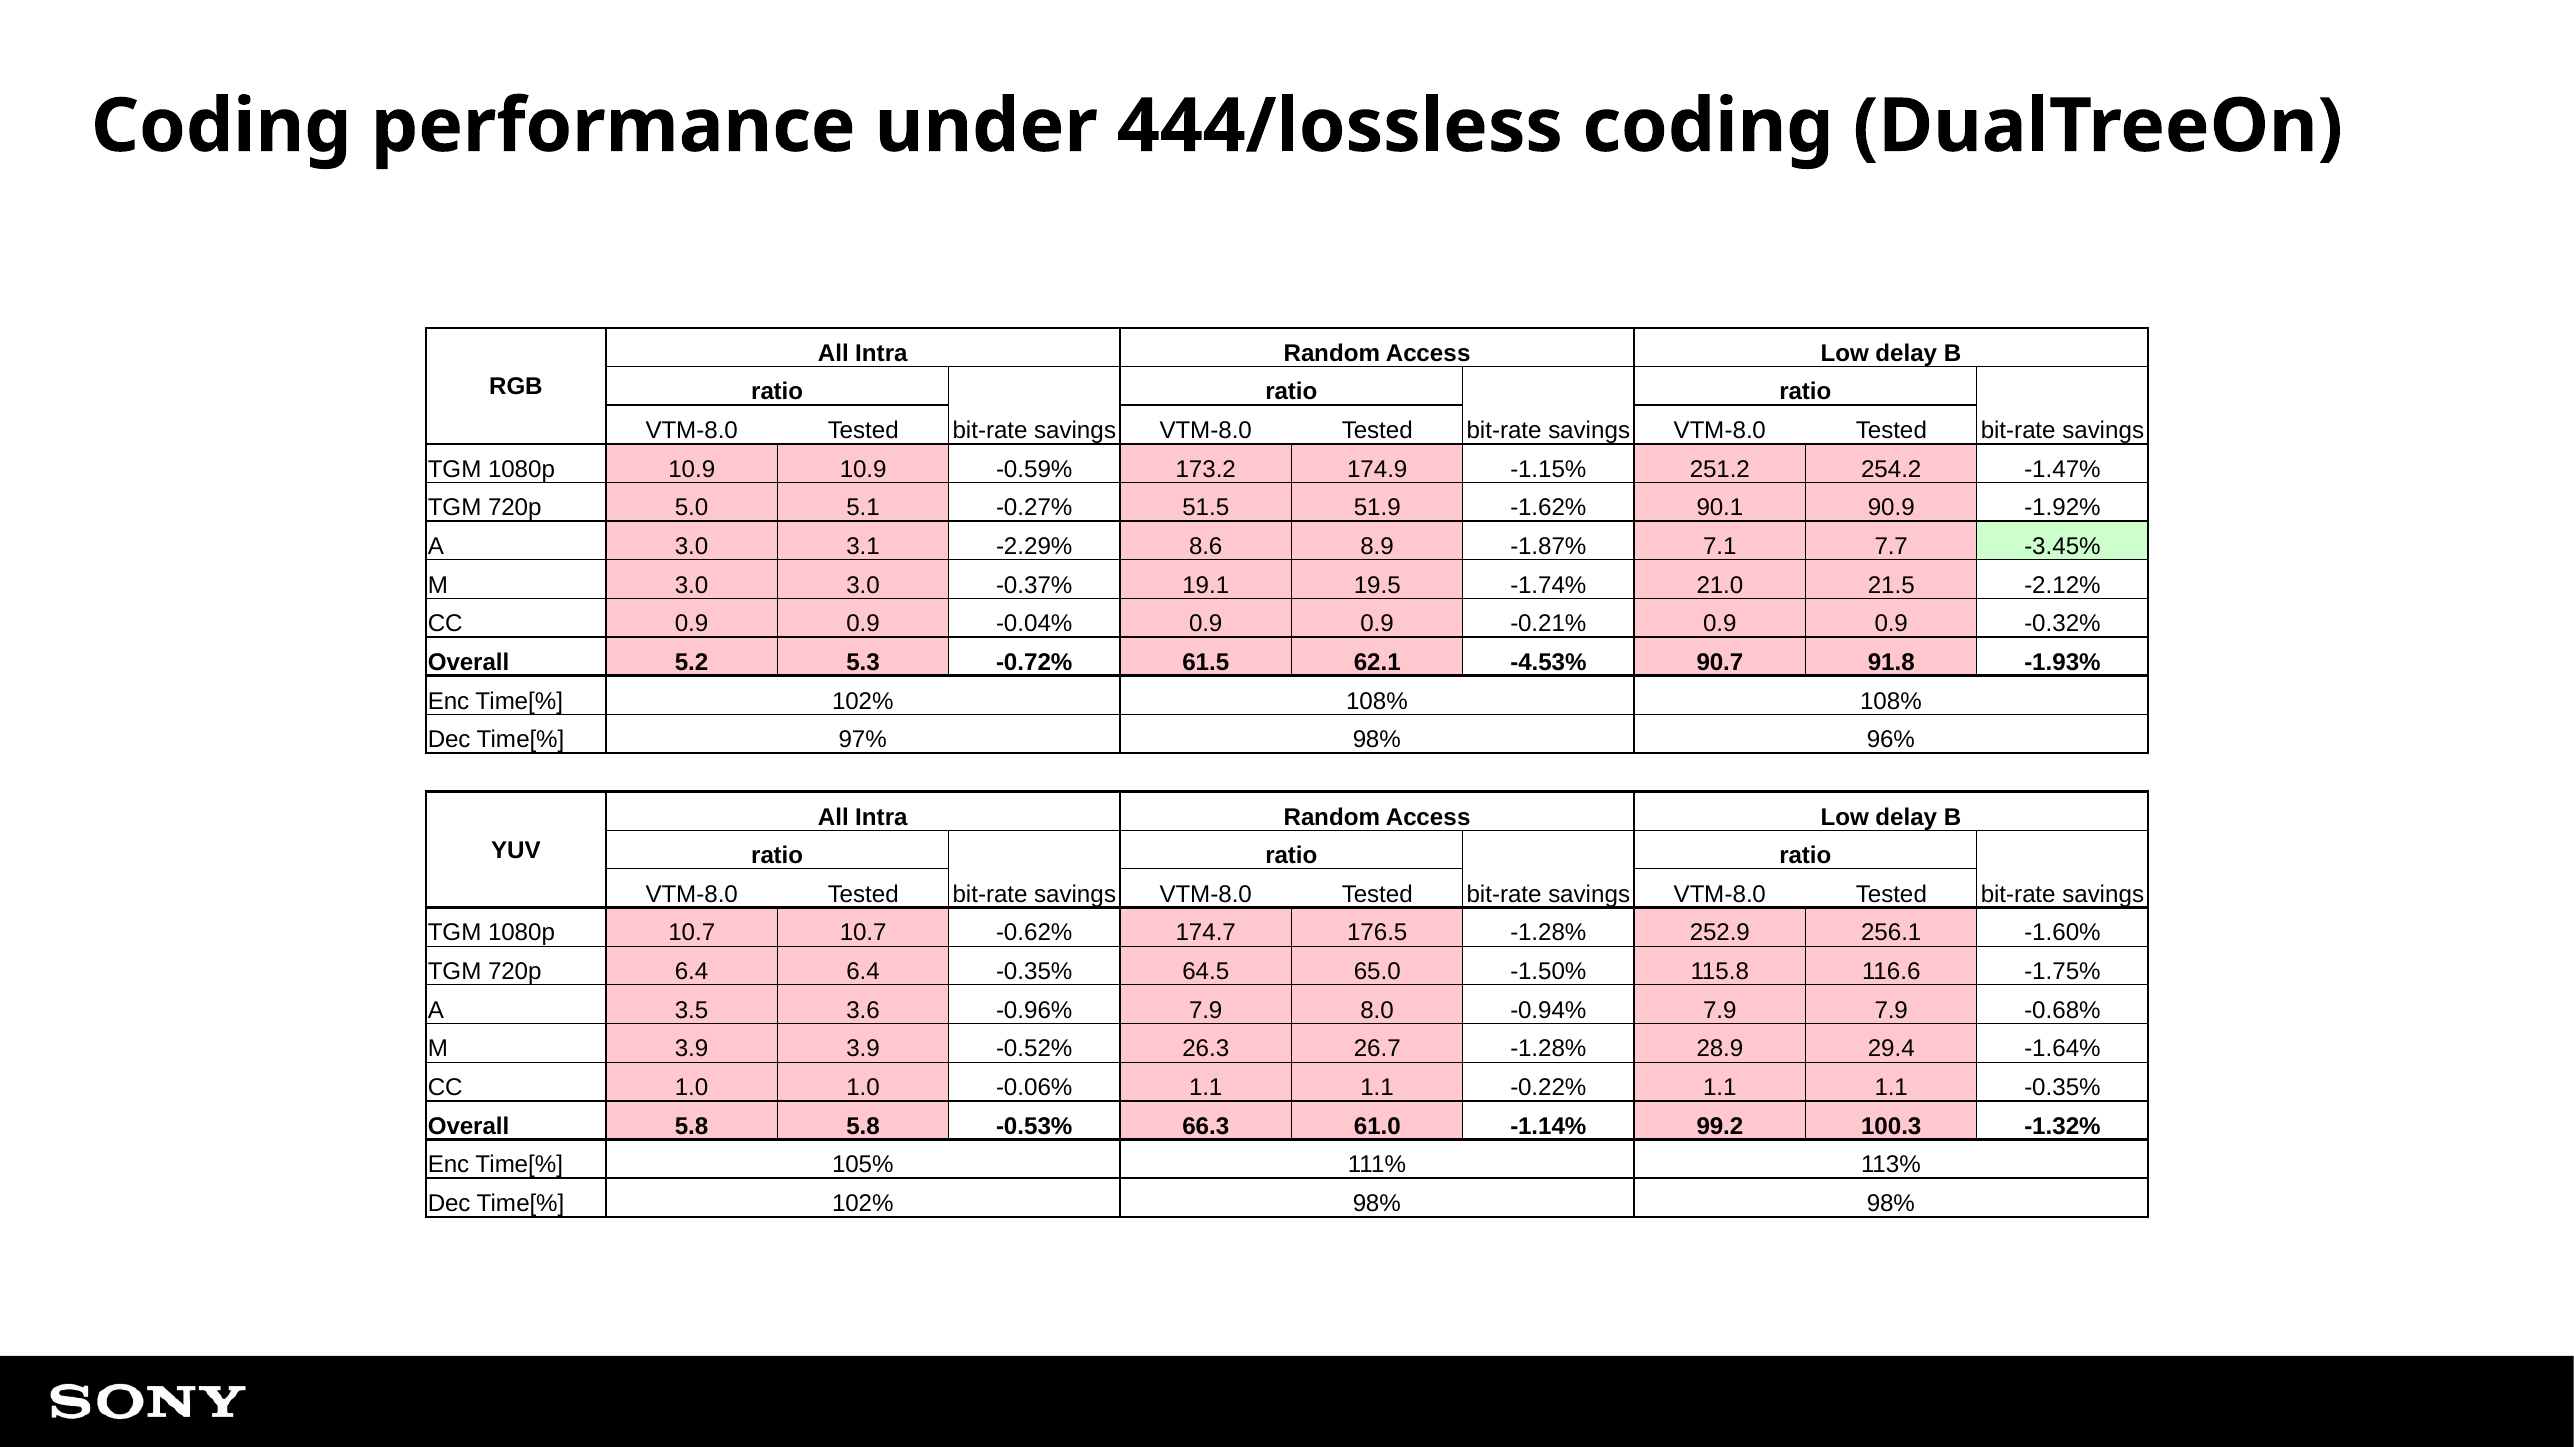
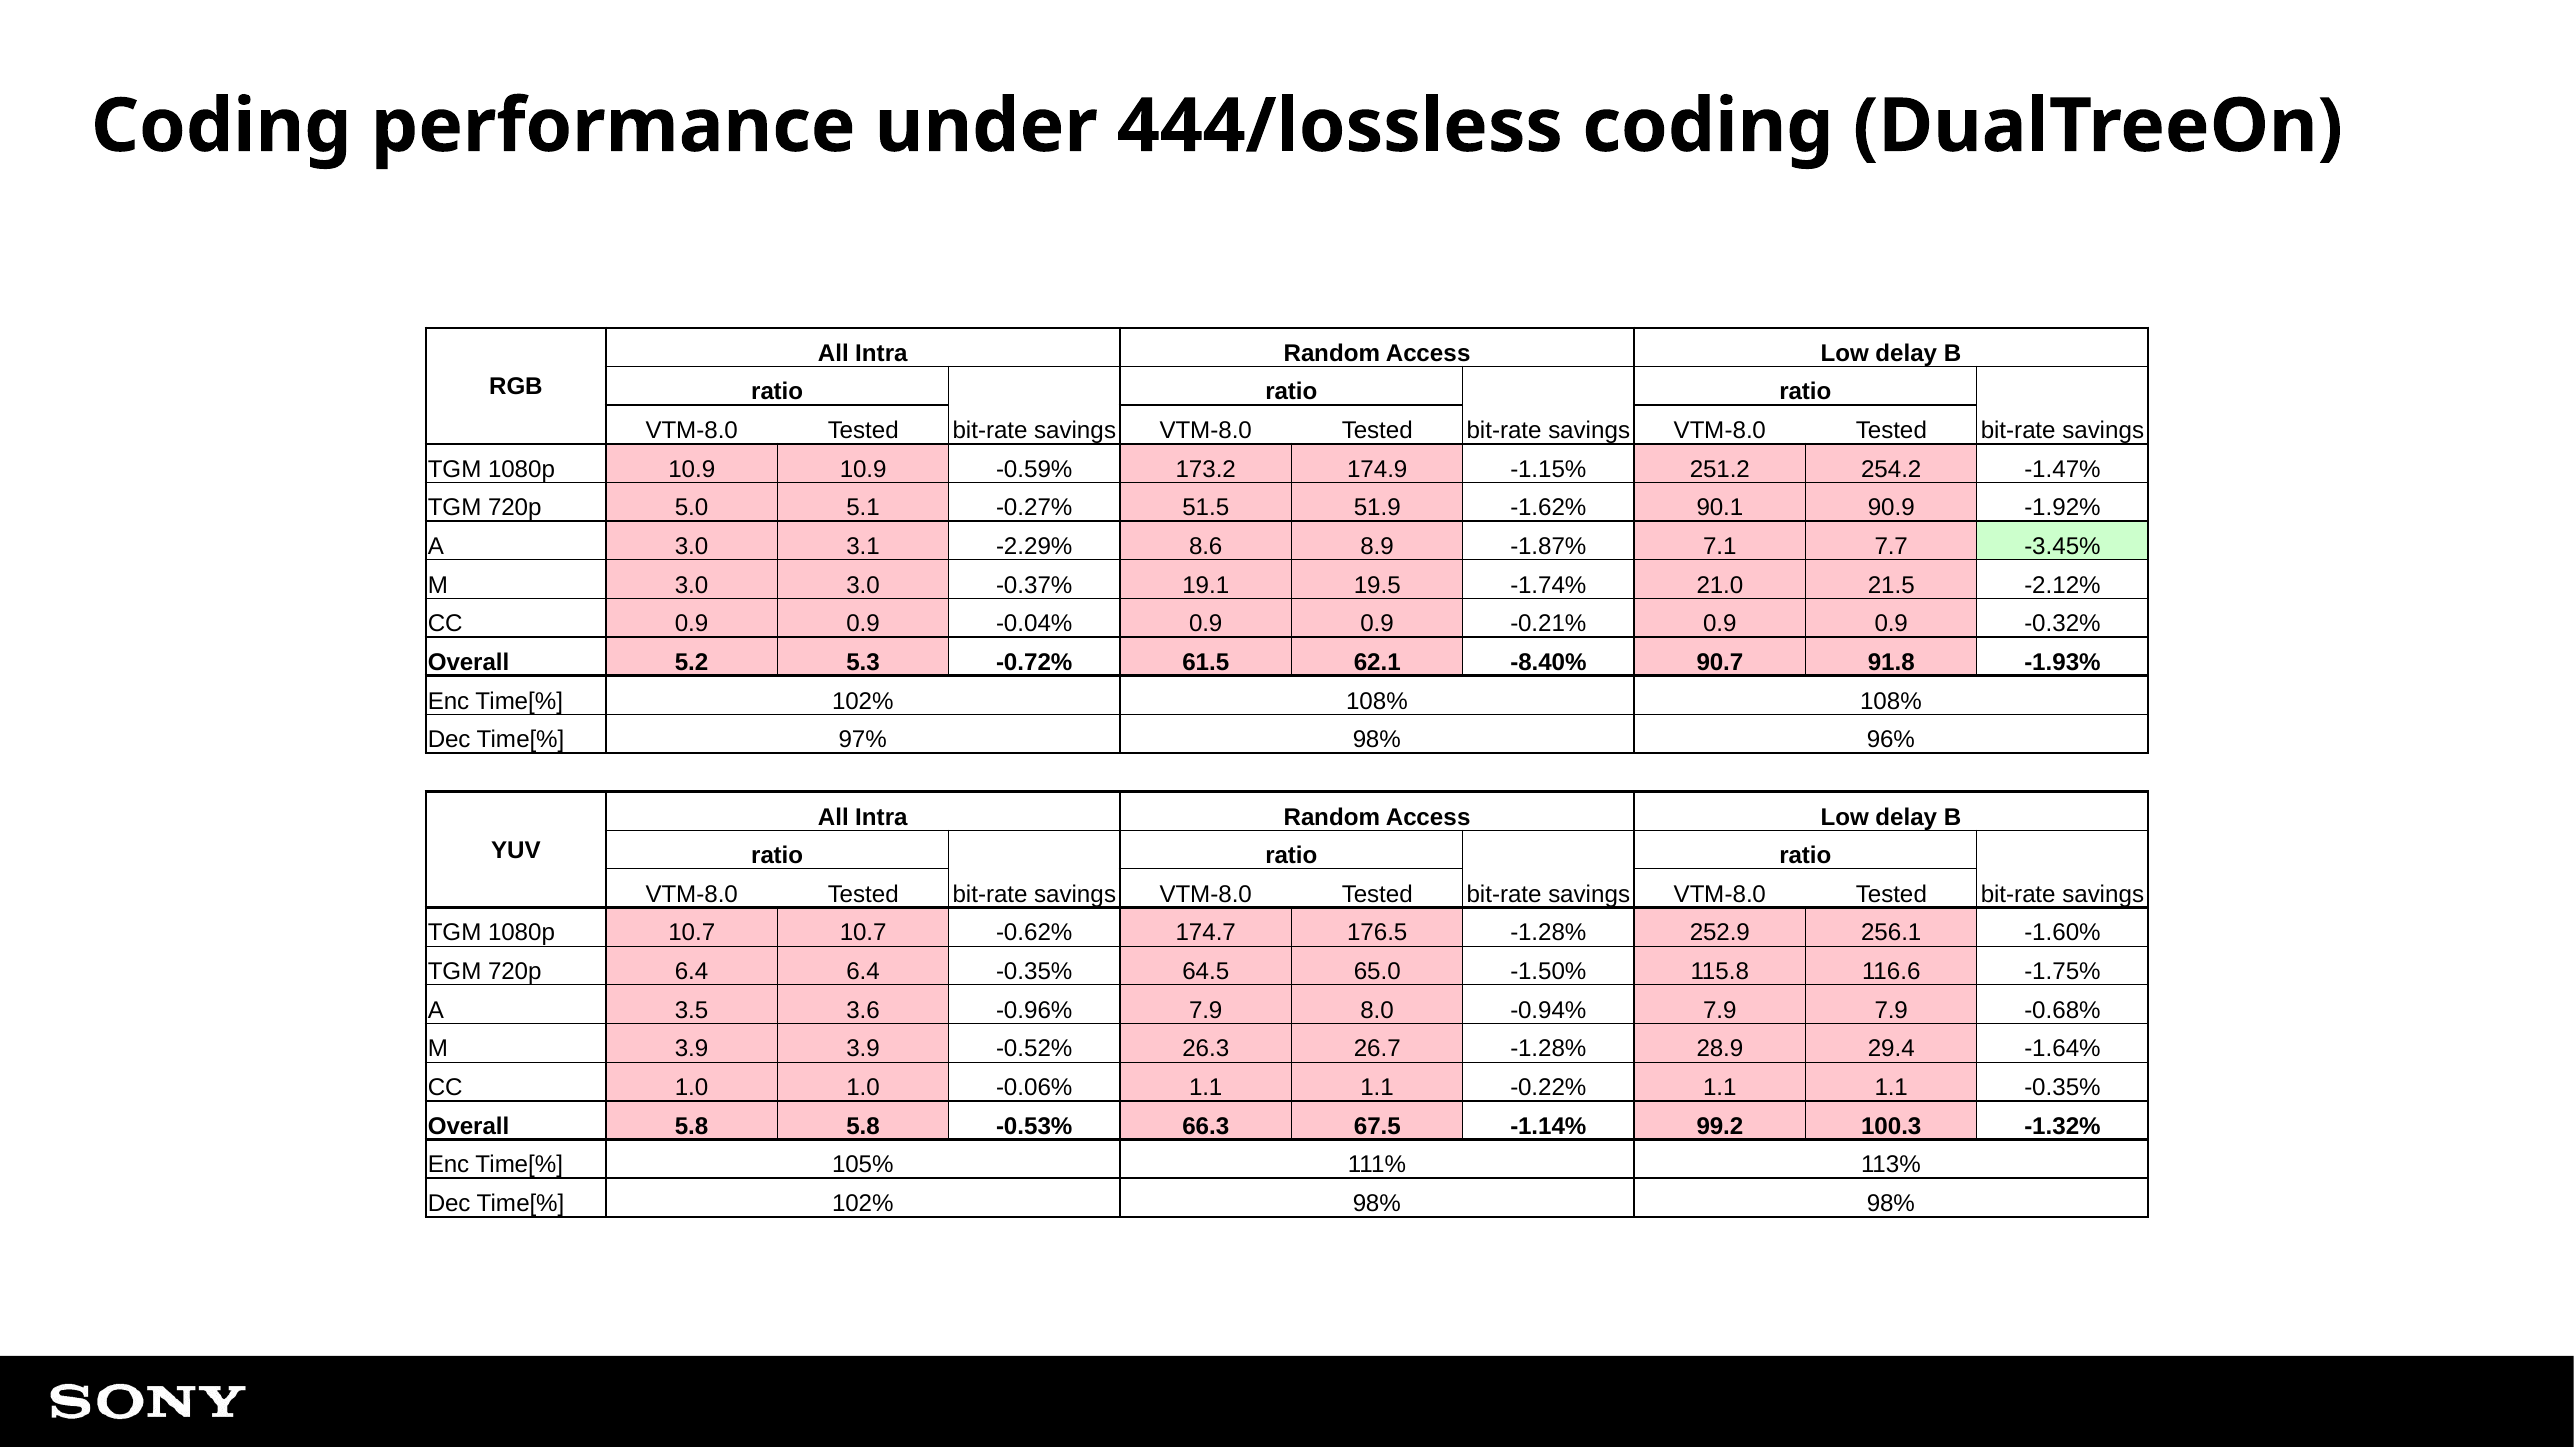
-4.53%: -4.53% -> -8.40%
61.0: 61.0 -> 67.5
